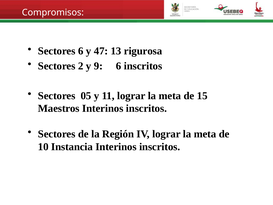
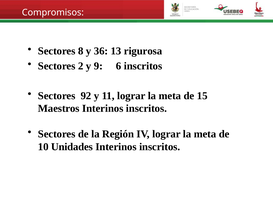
Sectores 6: 6 -> 8
47: 47 -> 36
05: 05 -> 92
Instancia: Instancia -> Unidades
